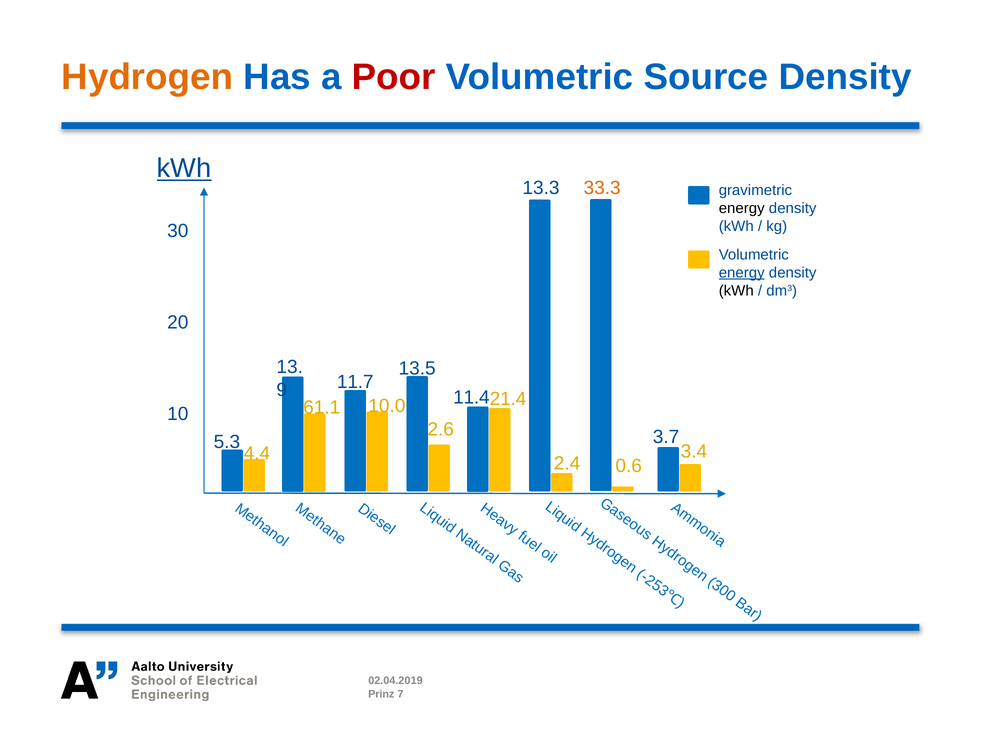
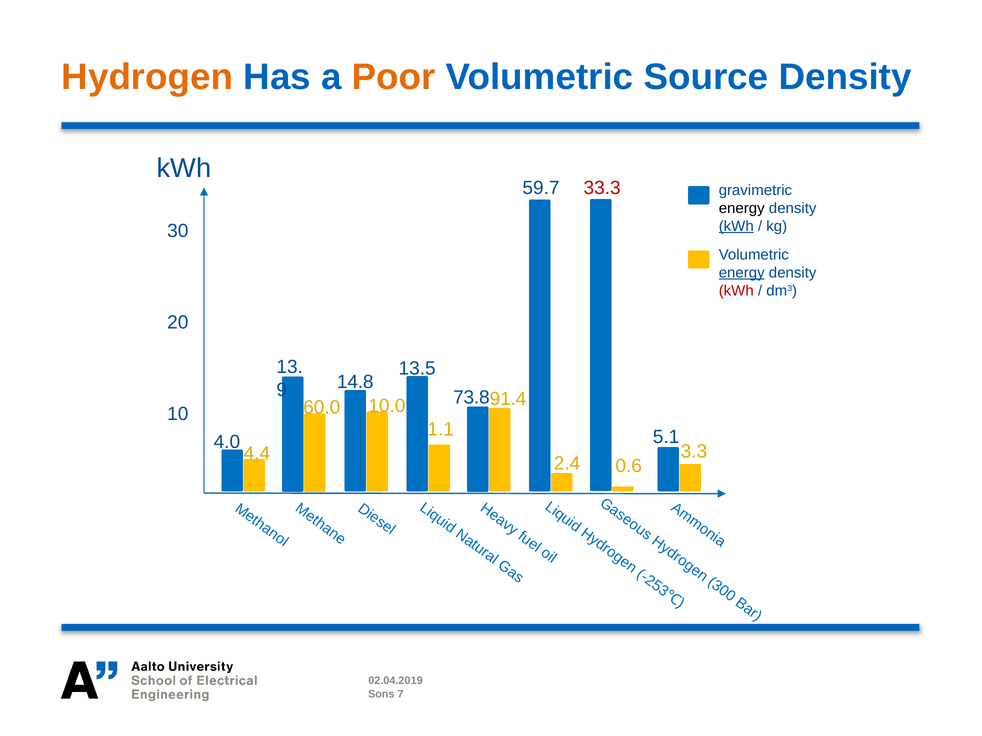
Poor colour: red -> orange
kWh at (184, 169) underline: present -> none
33.3 colour: orange -> red
13.3: 13.3 -> 59.7
kWh at (736, 226) underline: none -> present
kWh at (736, 291) colour: black -> red
11.7: 11.7 -> 14.8
21.4: 21.4 -> 91.4
11.4: 11.4 -> 73.8
61.1: 61.1 -> 60.0
2.6: 2.6 -> 1.1
3.7: 3.7 -> 5.1
5.3: 5.3 -> 4.0
3.4: 3.4 -> 3.3
Prinz: Prinz -> Sons
